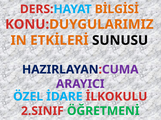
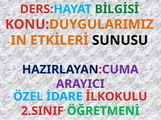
BİLGİSİ colour: orange -> green
